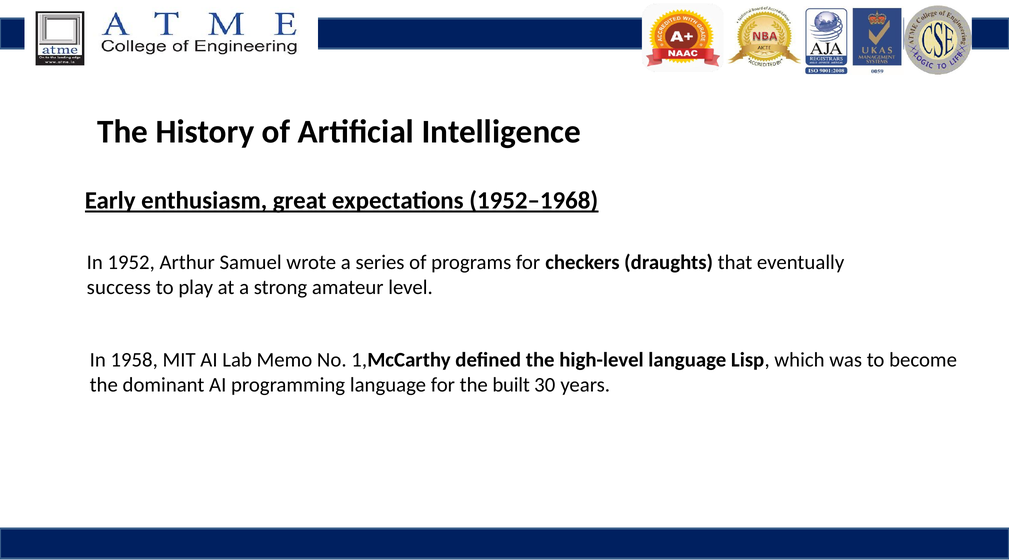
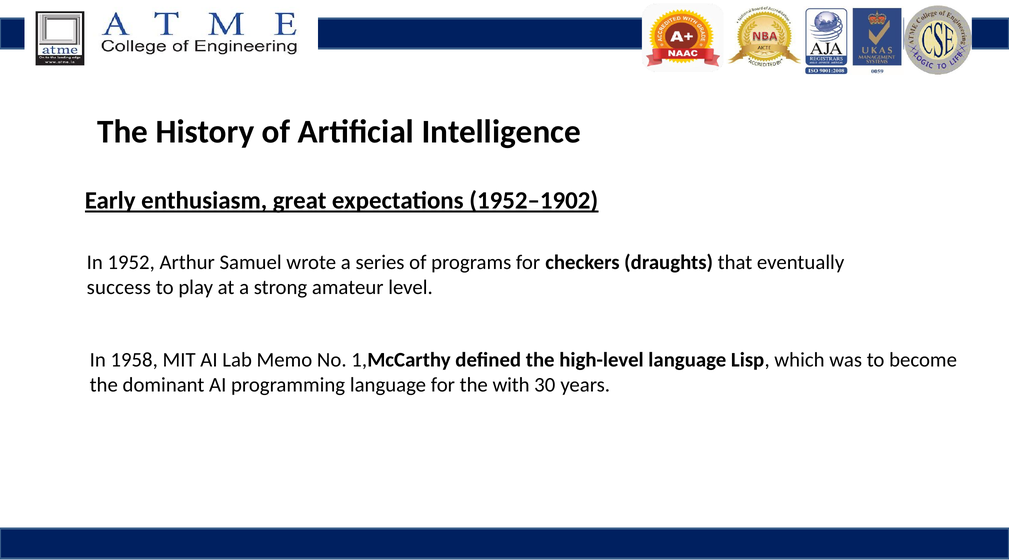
1952–1968: 1952–1968 -> 1952–1902
built: built -> with
